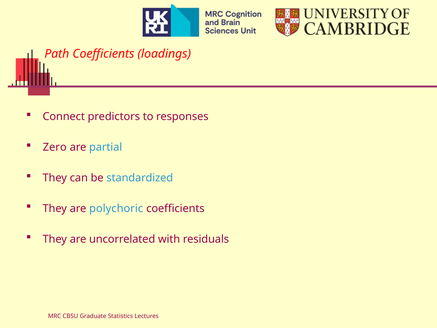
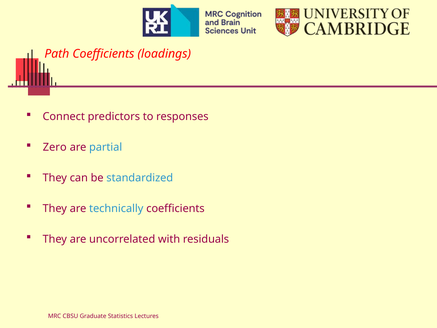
polychoric: polychoric -> technically
